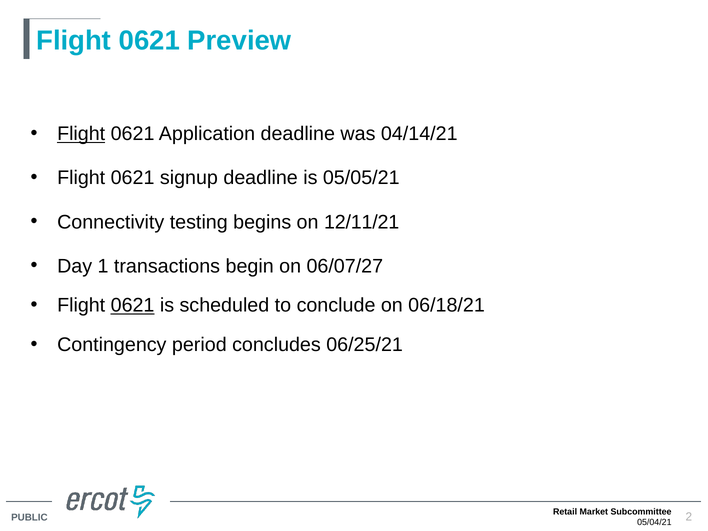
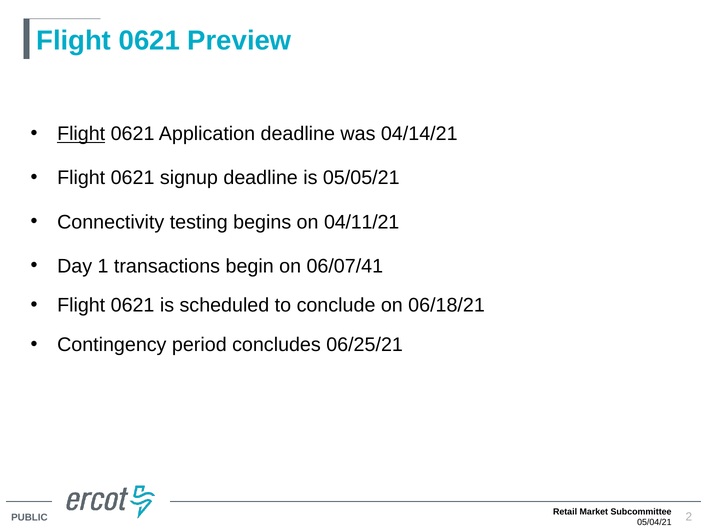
12/11/21: 12/11/21 -> 04/11/21
06/07/27: 06/07/27 -> 06/07/41
0621 at (133, 305) underline: present -> none
